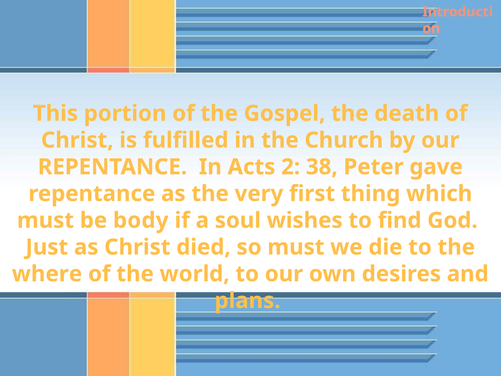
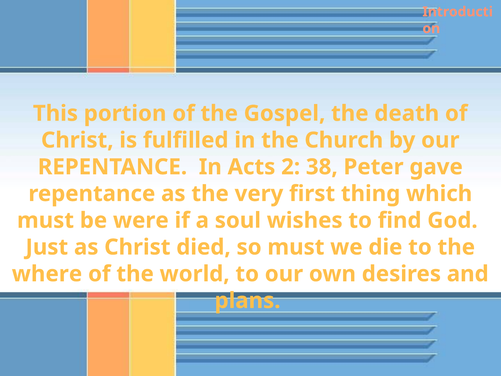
body: body -> were
